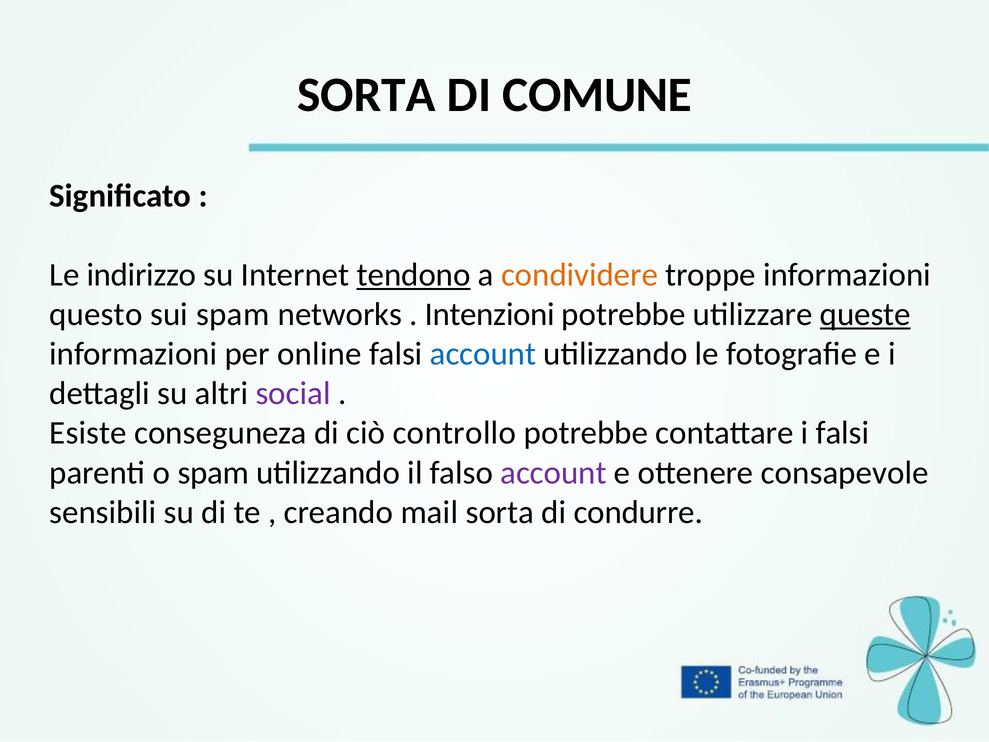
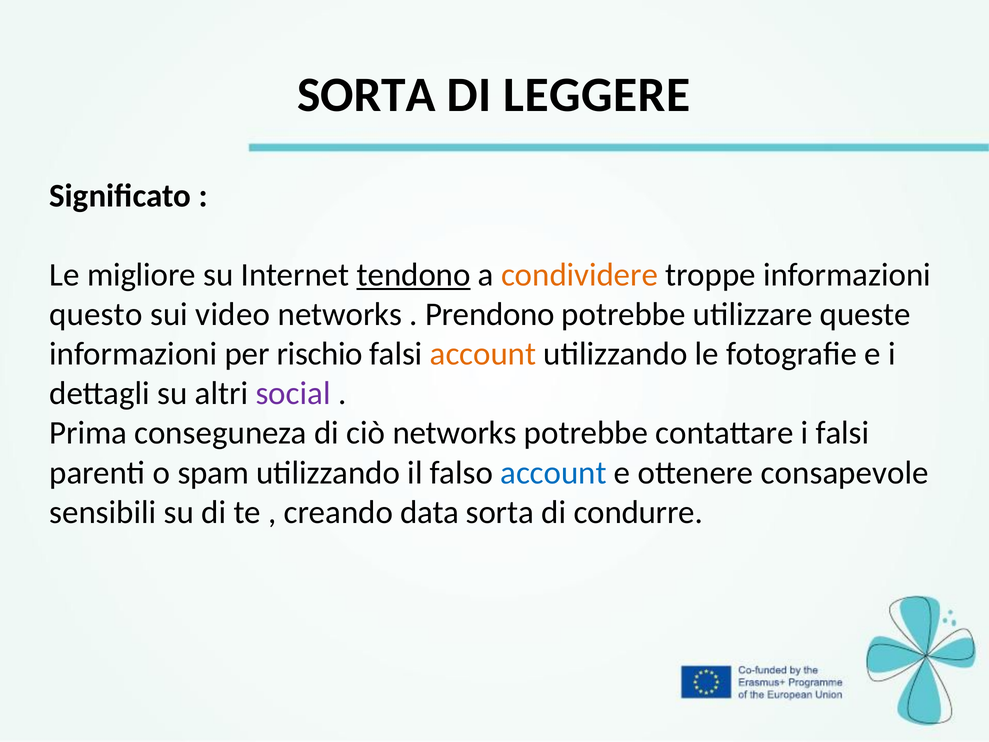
COMUNE: COMUNE -> LEGGERE
indirizzo: indirizzo -> migliore
sui spam: spam -> video
Intenzioni: Intenzioni -> Prendono
queste underline: present -> none
online: online -> rischio
account at (483, 354) colour: blue -> orange
Esiste: Esiste -> Prima
ciò controllo: controllo -> networks
account at (554, 473) colour: purple -> blue
mail: mail -> data
